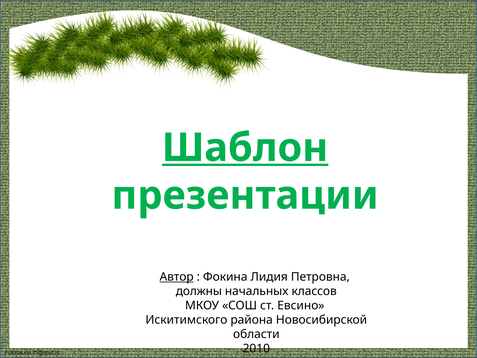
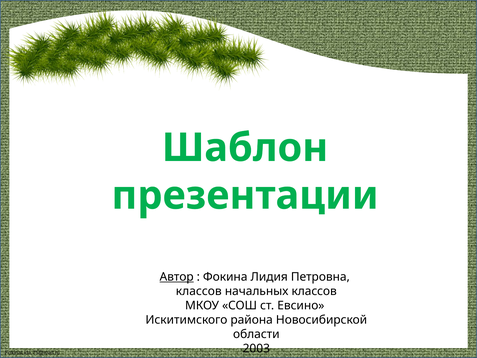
Шаблон underline: present -> none
должны at (199, 291): должны -> классов
2010: 2010 -> 2003
